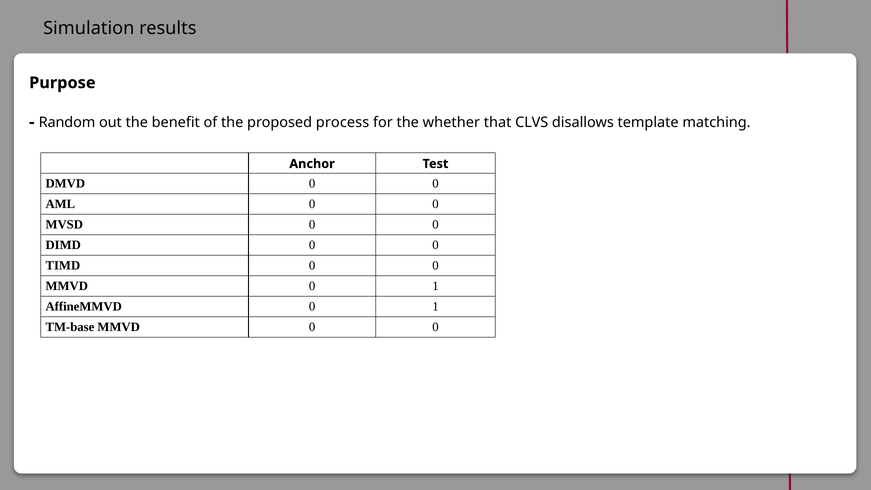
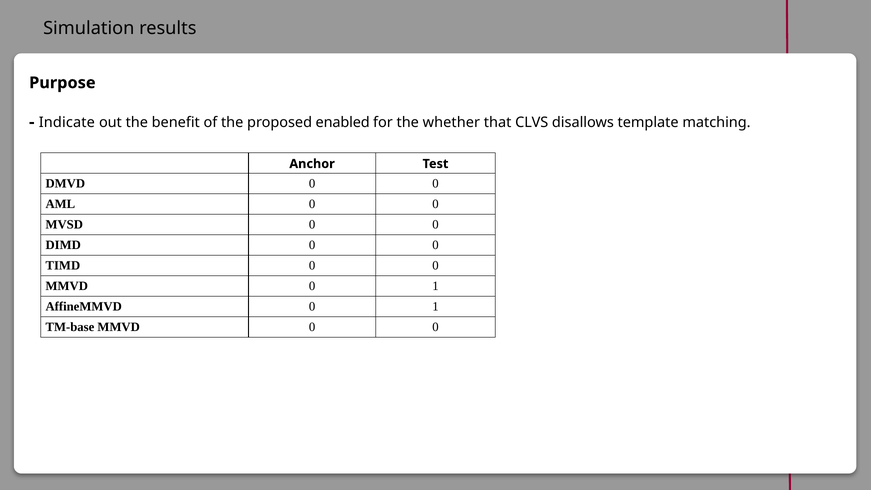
Random: Random -> Indicate
process: process -> enabled
